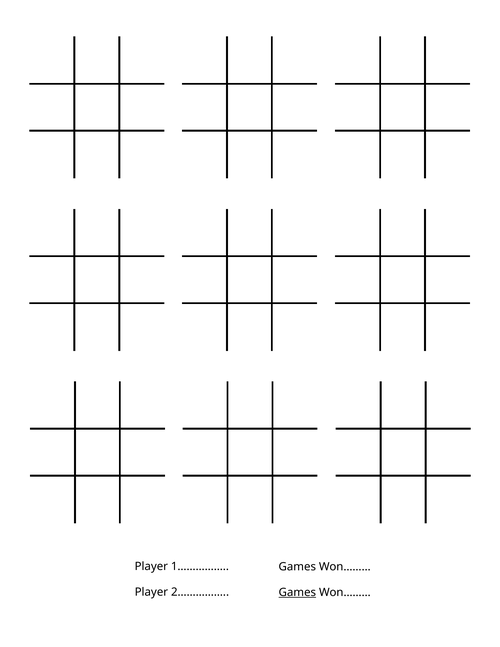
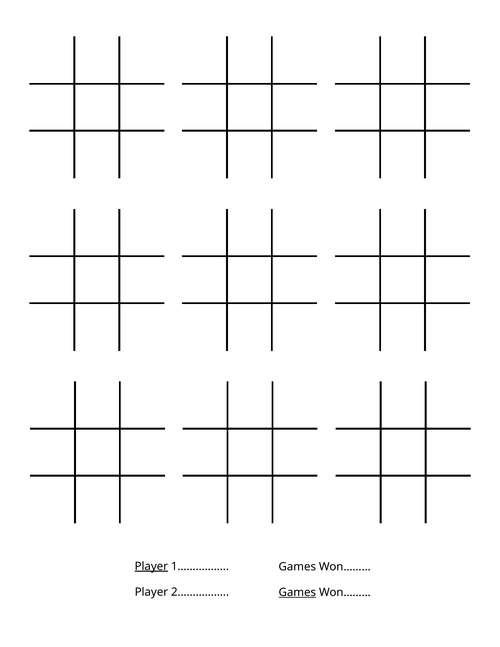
Player at (151, 566) underline: none -> present
